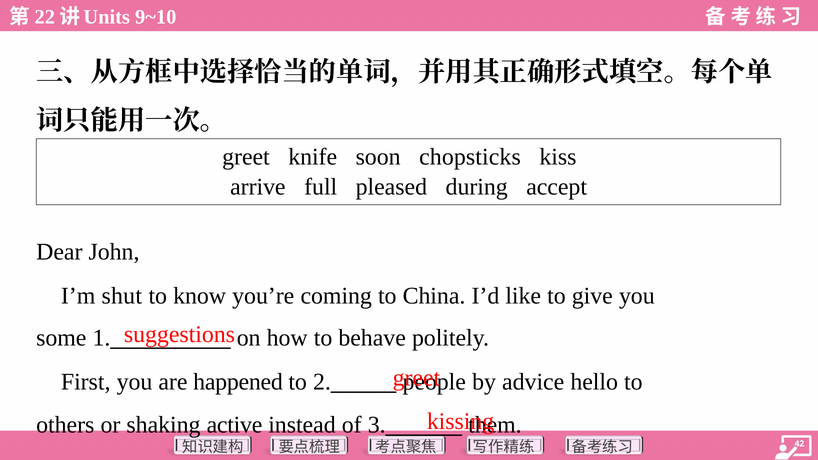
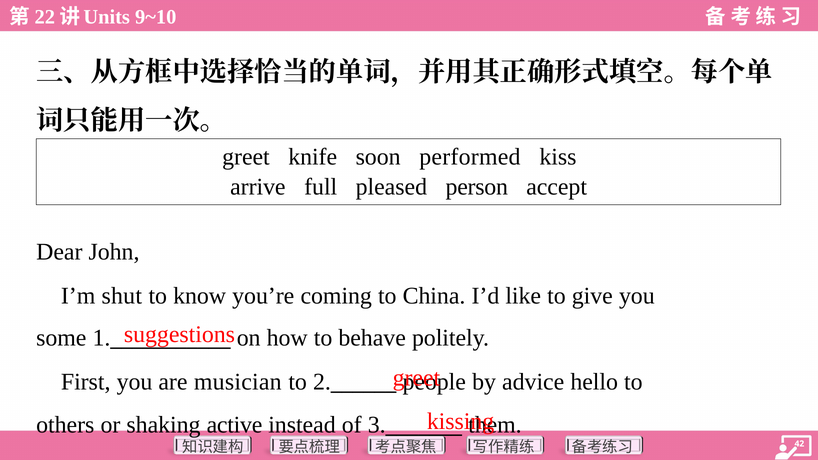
chopsticks: chopsticks -> performed
during: during -> person
happened: happened -> musician
